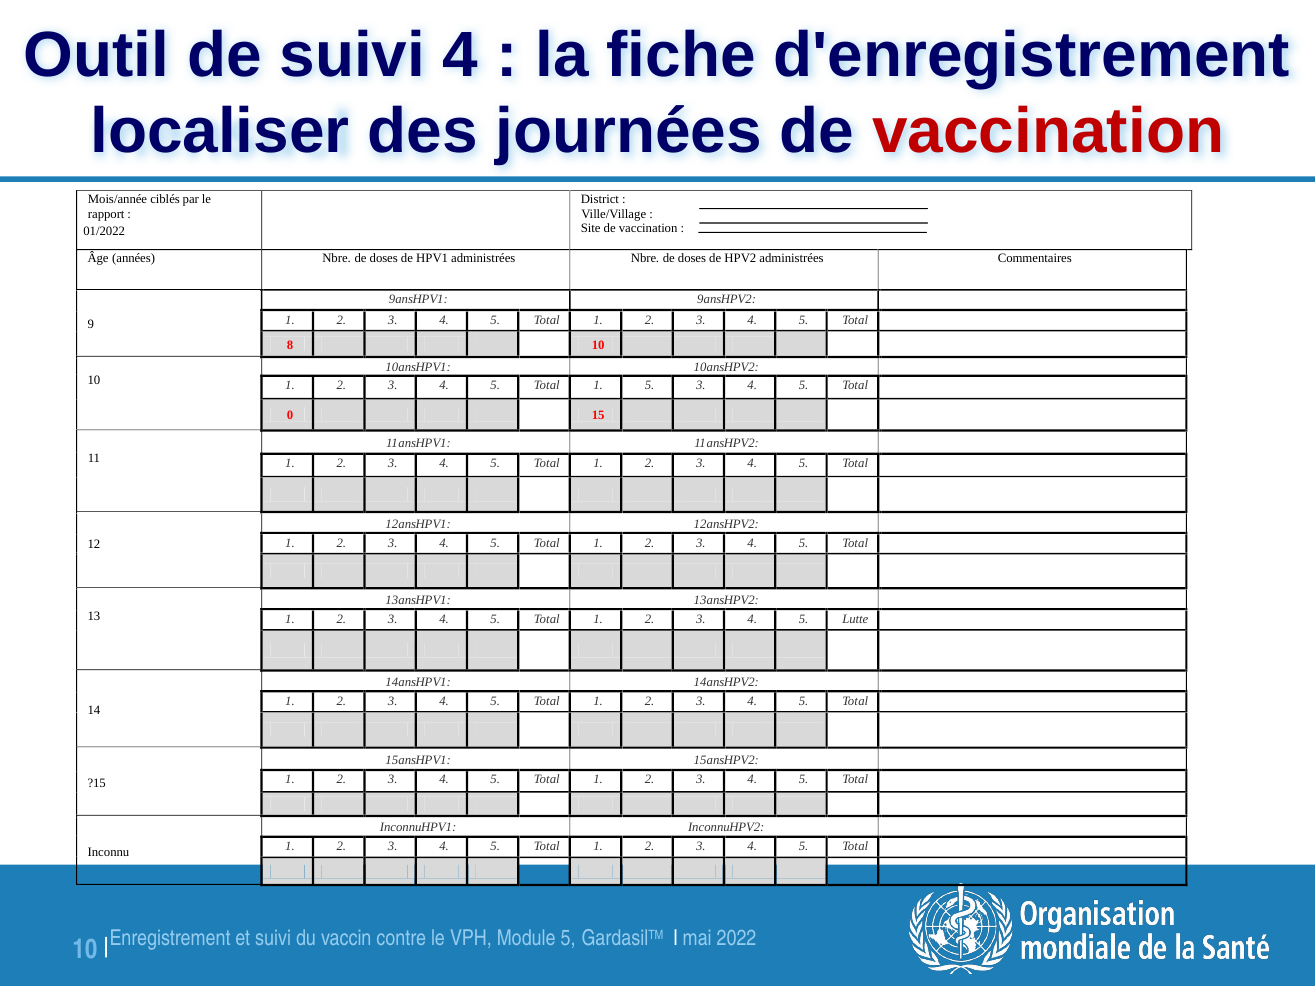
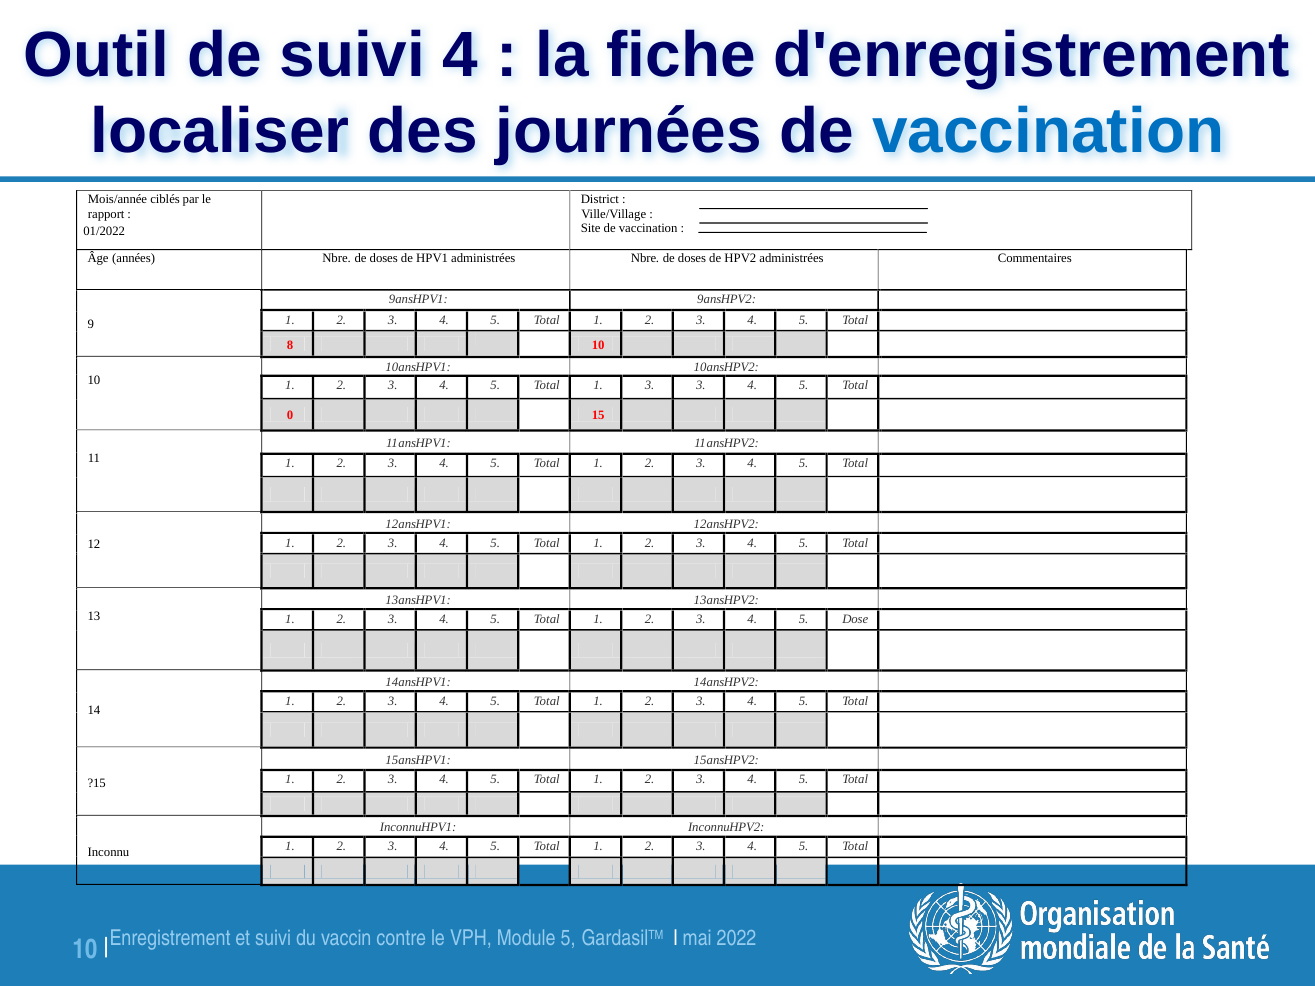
vaccination at (1048, 132) colour: red -> blue
1 5: 5 -> 3
Lutte: Lutte -> Dose
